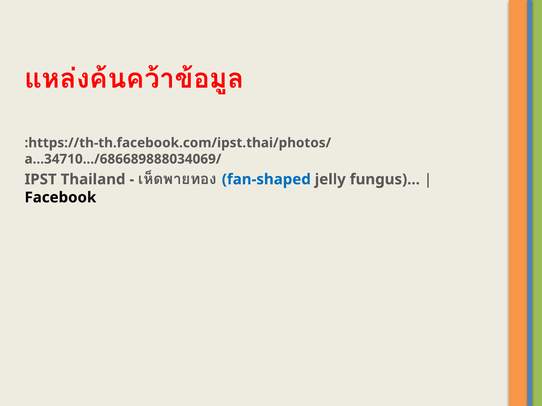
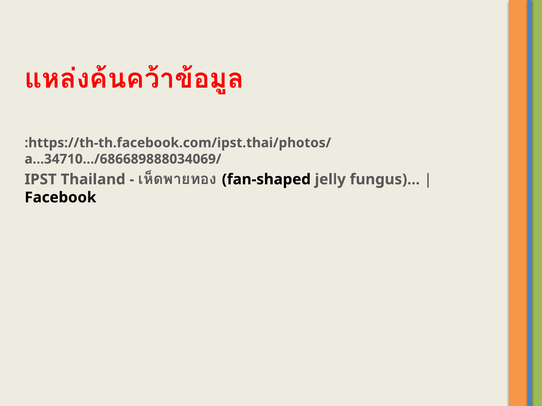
fan-shaped colour: blue -> black
